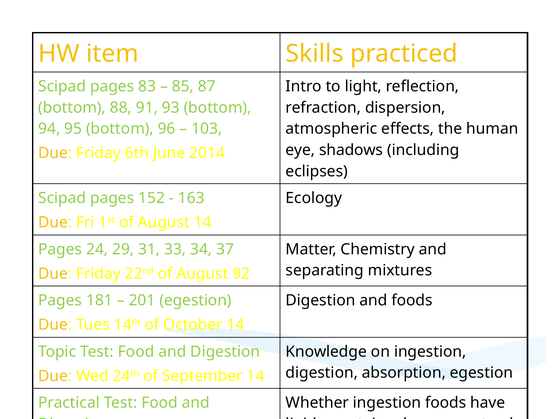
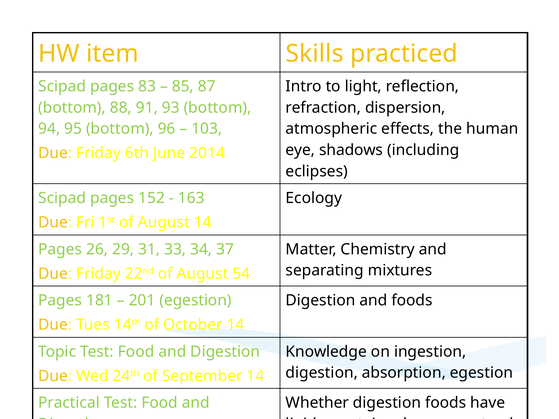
24: 24 -> 26
92: 92 -> 54
Whether ingestion: ingestion -> digestion
